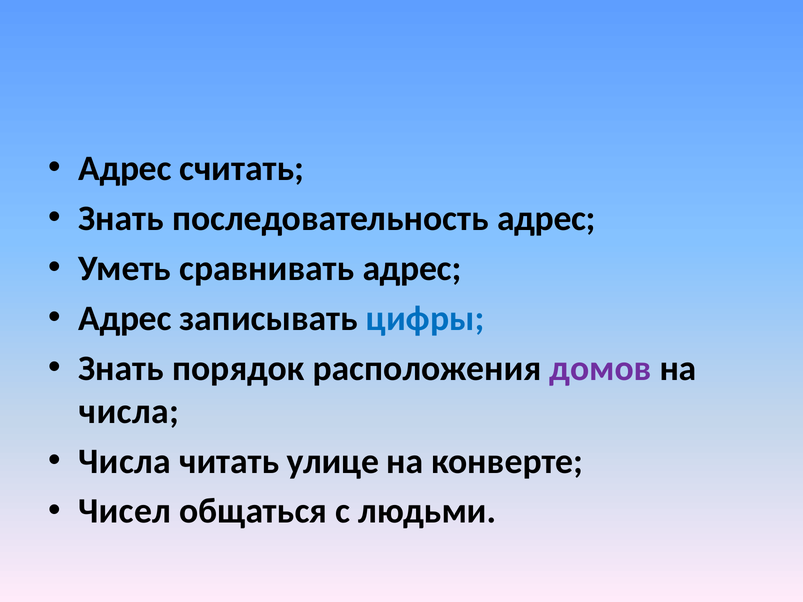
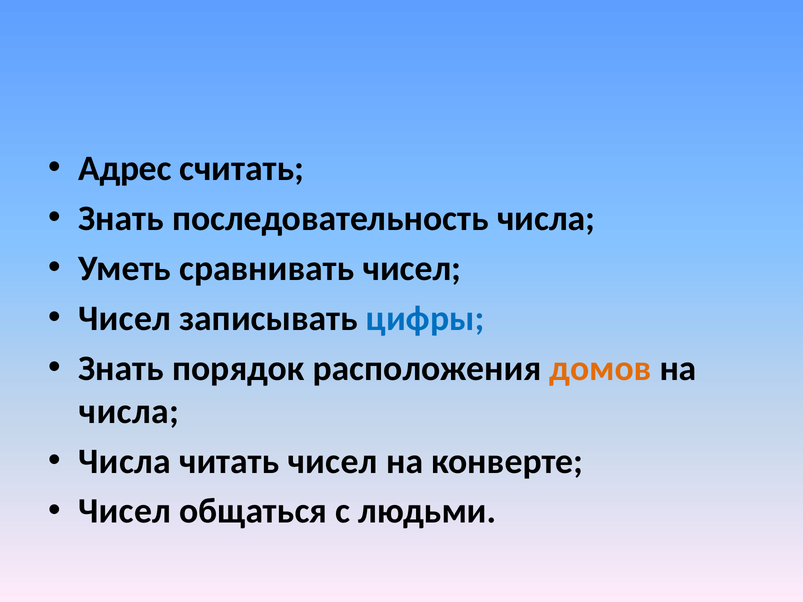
последовательность адрес: адрес -> числа
сравнивать адрес: адрес -> чисел
Адрес at (125, 319): Адрес -> Чисел
домов colour: purple -> orange
читать улице: улице -> чисел
